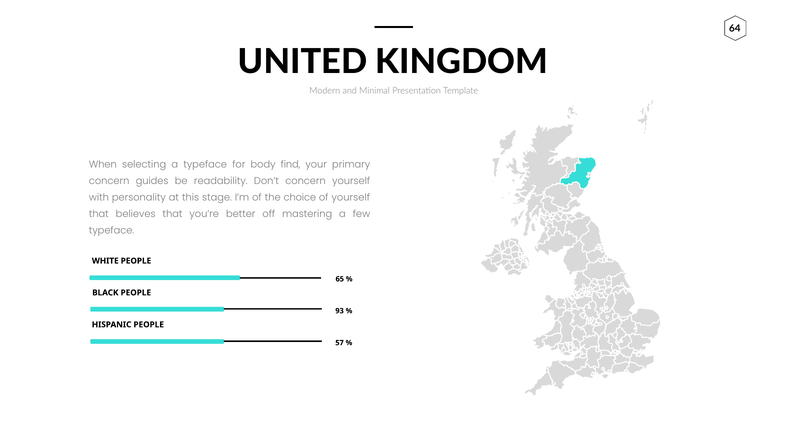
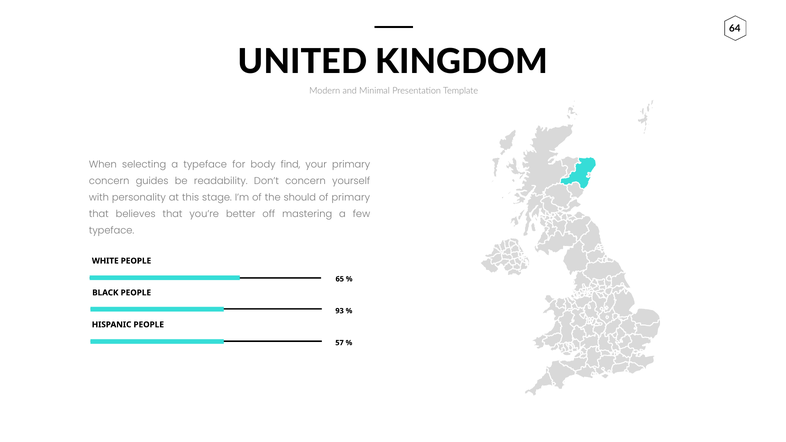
choice: choice -> should
of yourself: yourself -> primary
